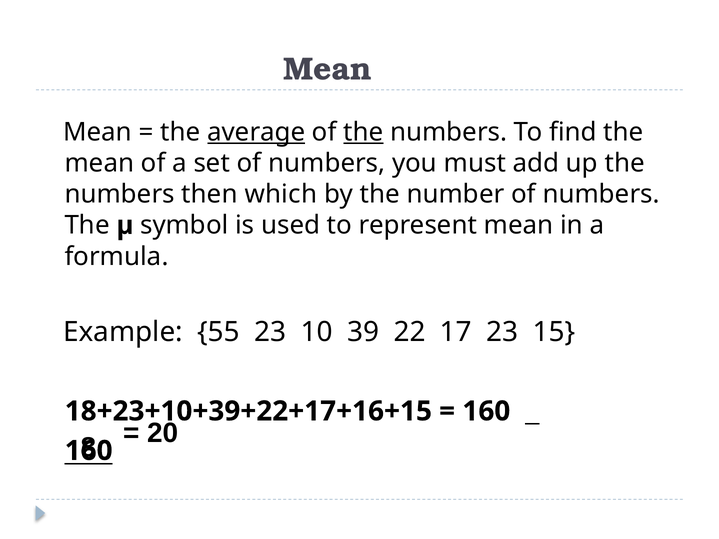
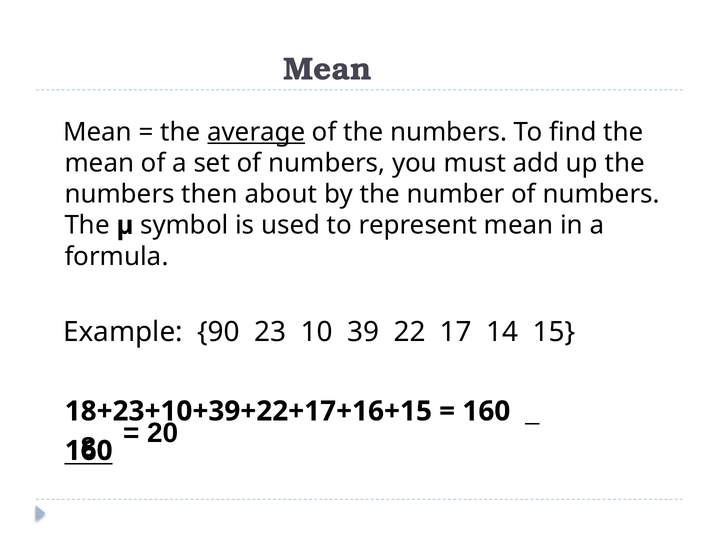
the at (363, 132) underline: present -> none
which: which -> about
55: 55 -> 90
17 23: 23 -> 14
